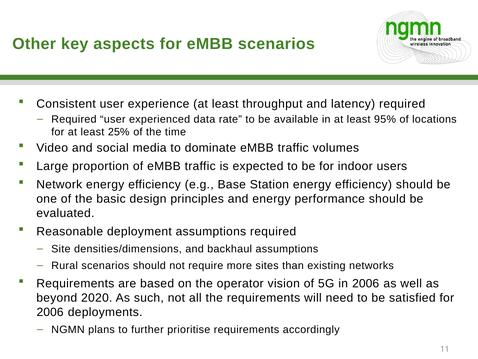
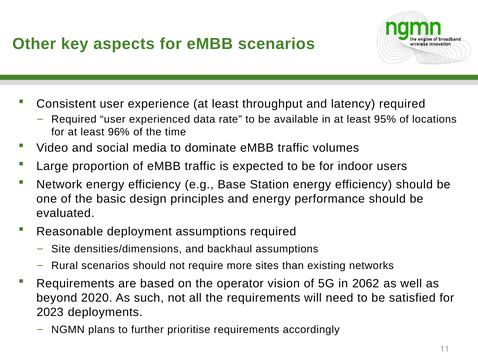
25%: 25% -> 96%
in 2006: 2006 -> 2062
2006 at (50, 312): 2006 -> 2023
